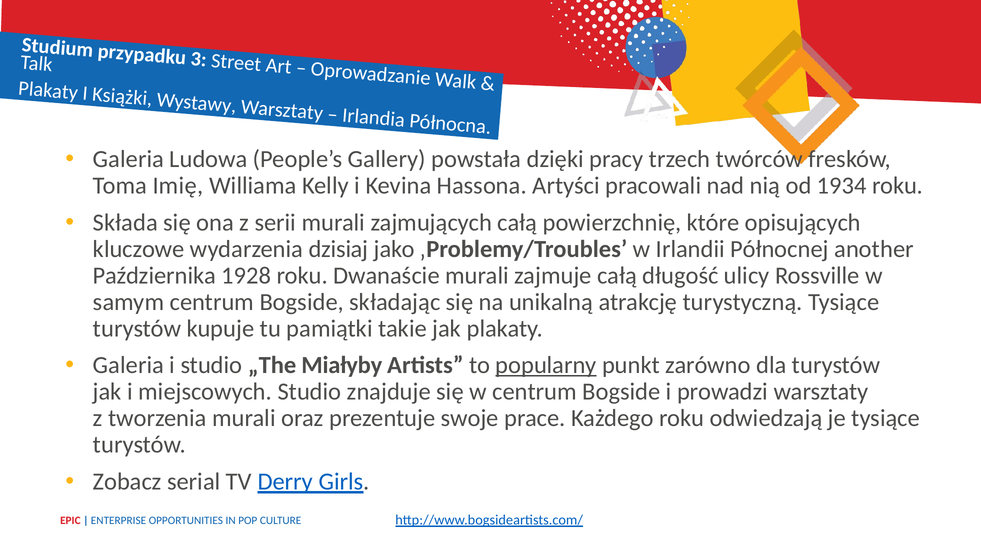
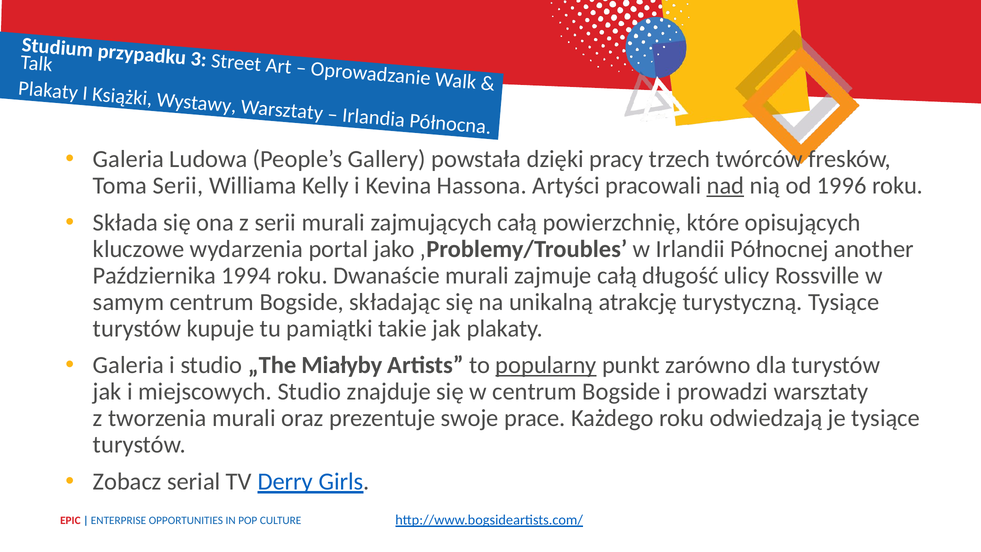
Toma Imię: Imię -> Serii
nad underline: none -> present
1934: 1934 -> 1996
dzisiaj: dzisiaj -> portal
1928: 1928 -> 1994
